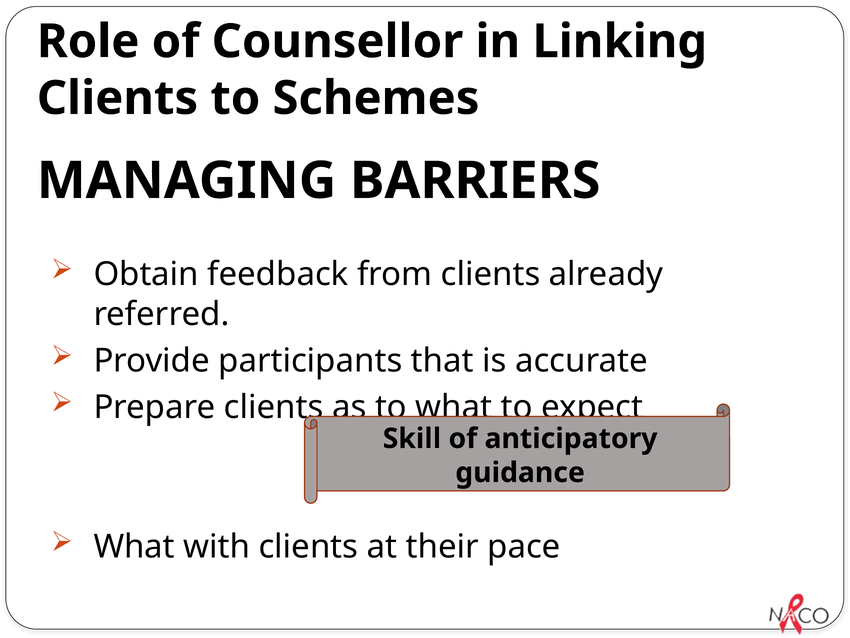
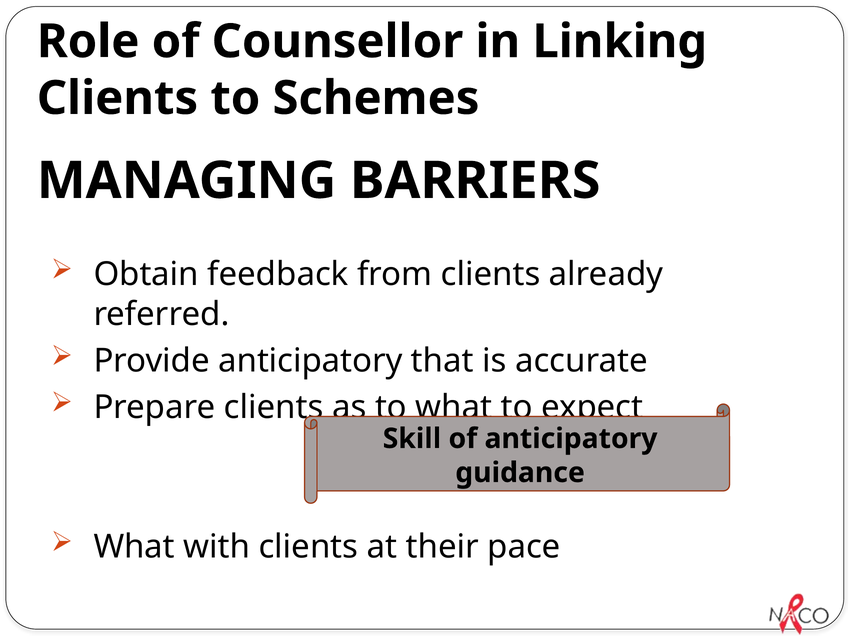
Provide participants: participants -> anticipatory
